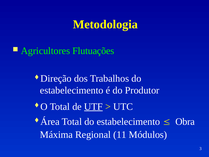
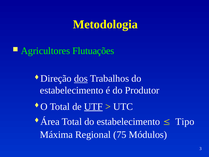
dos underline: none -> present
Obra: Obra -> Tipo
11: 11 -> 75
